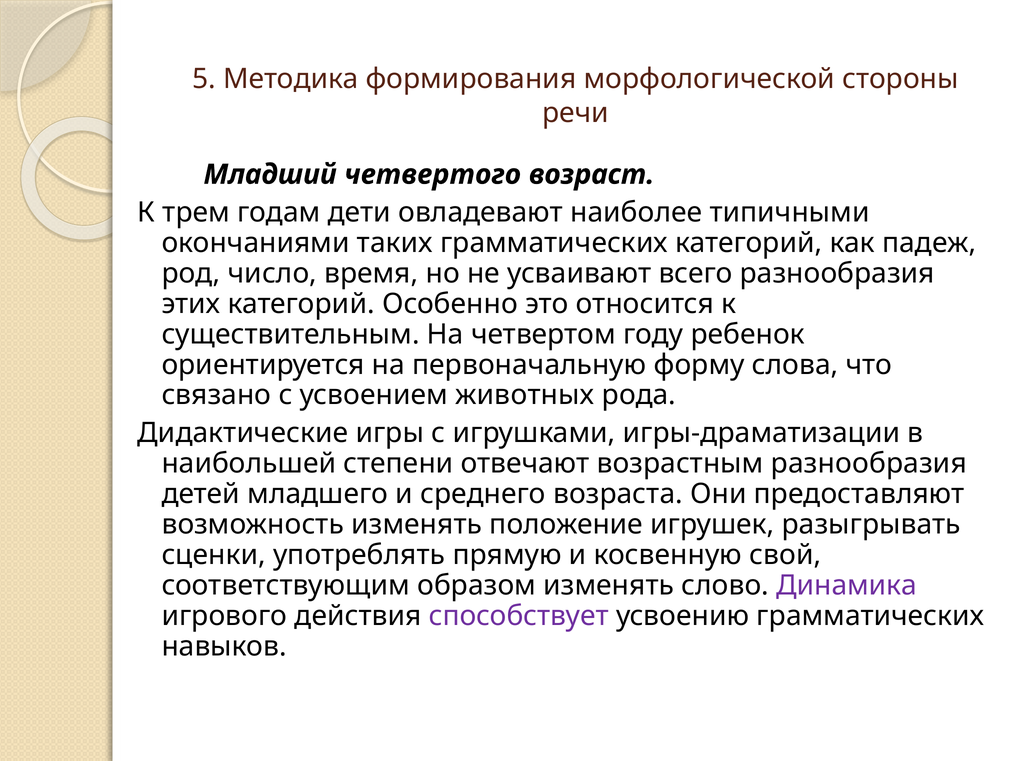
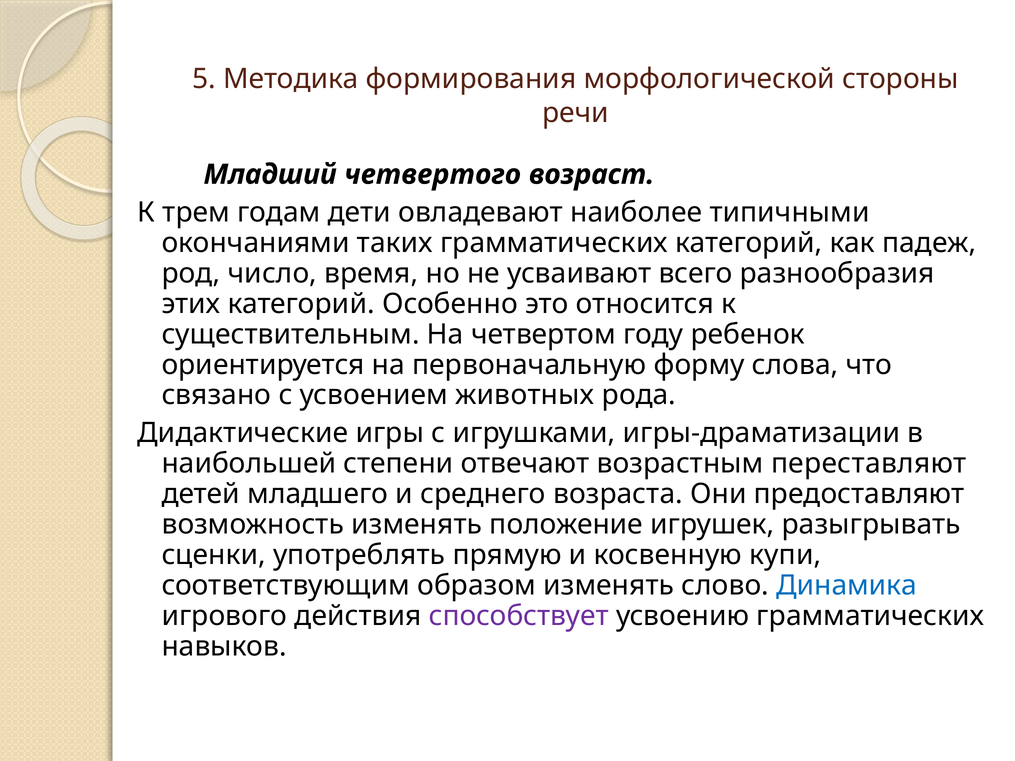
возрастным разнообразия: разнообразия -> переставляют
свой: свой -> купи
Динамика colour: purple -> blue
